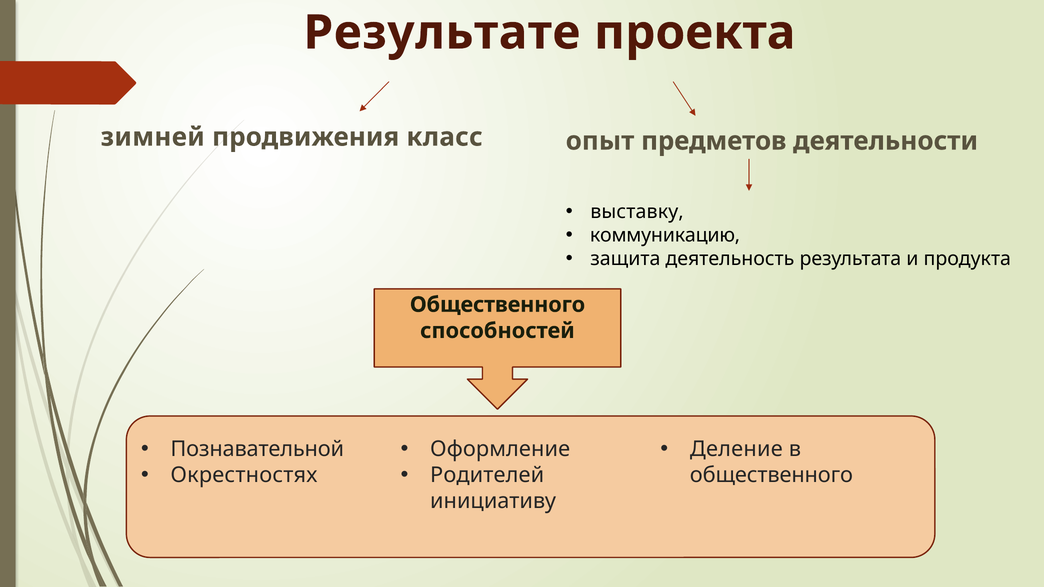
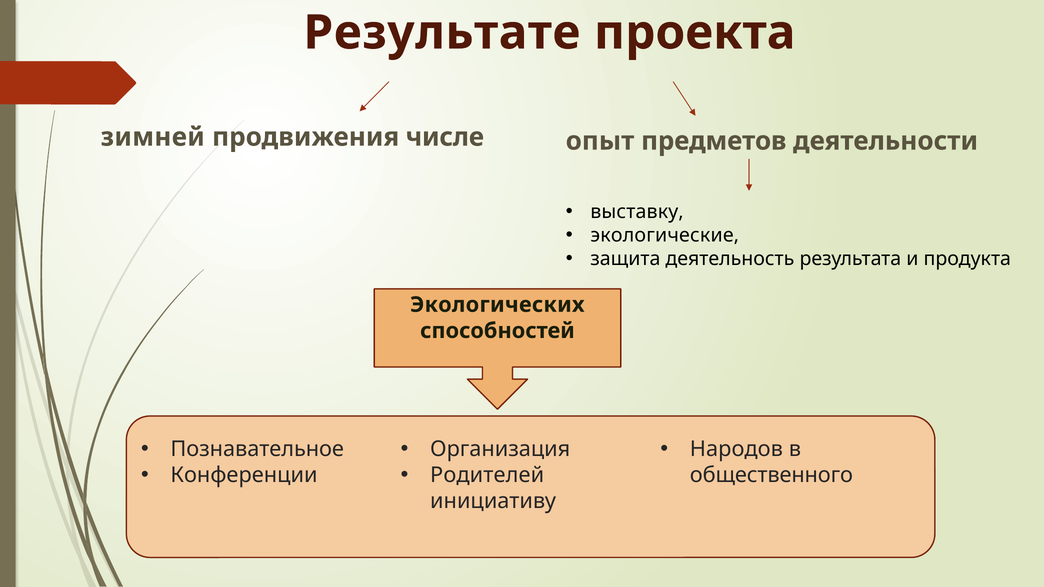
класс: класс -> числе
коммуникацию: коммуникацию -> экологические
Общественного at (498, 305): Общественного -> Экологических
Познавательной: Познавательной -> Познавательное
Оформление: Оформление -> Организация
Деление: Деление -> Народов
Окрестностях: Окрестностях -> Конференции
